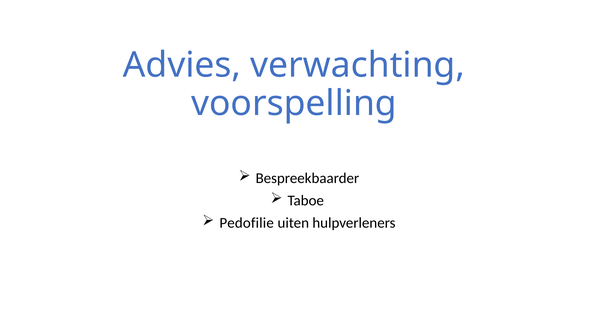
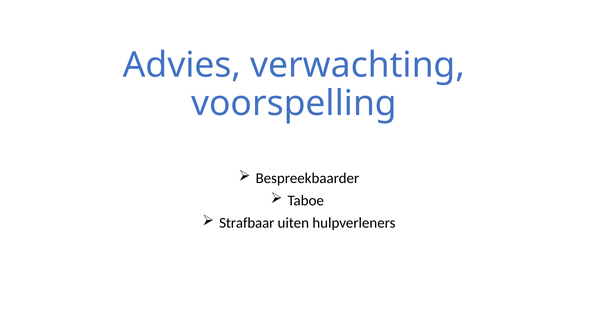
Pedofilie: Pedofilie -> Strafbaar
